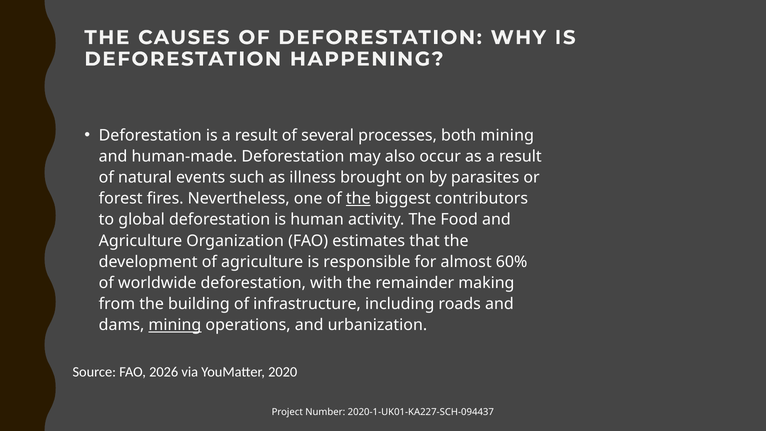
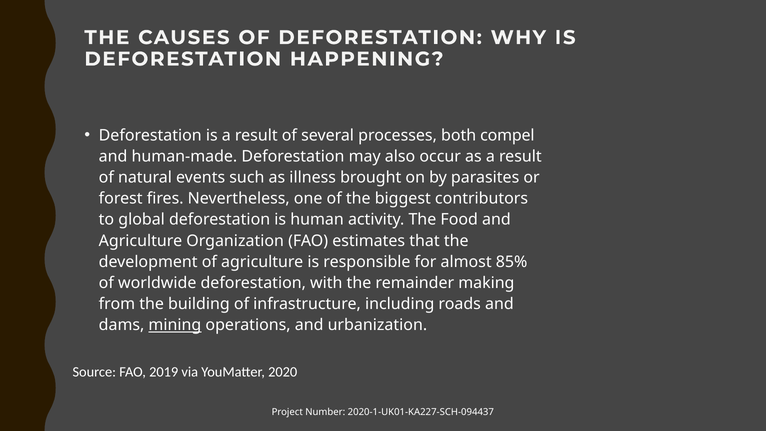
both mining: mining -> compel
the at (358, 199) underline: present -> none
60%: 60% -> 85%
2026: 2026 -> 2019
